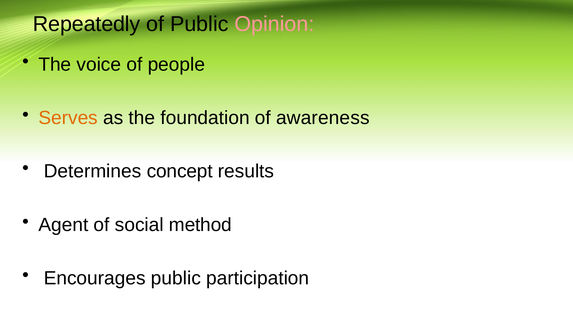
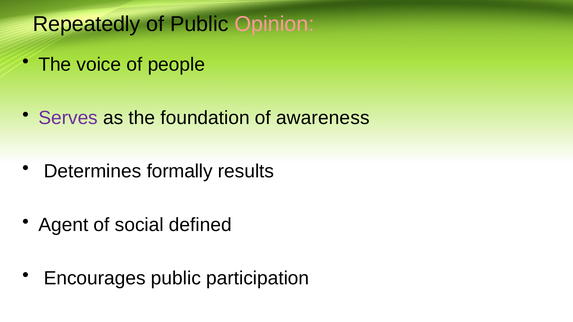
Serves colour: orange -> purple
concept: concept -> formally
method: method -> defined
